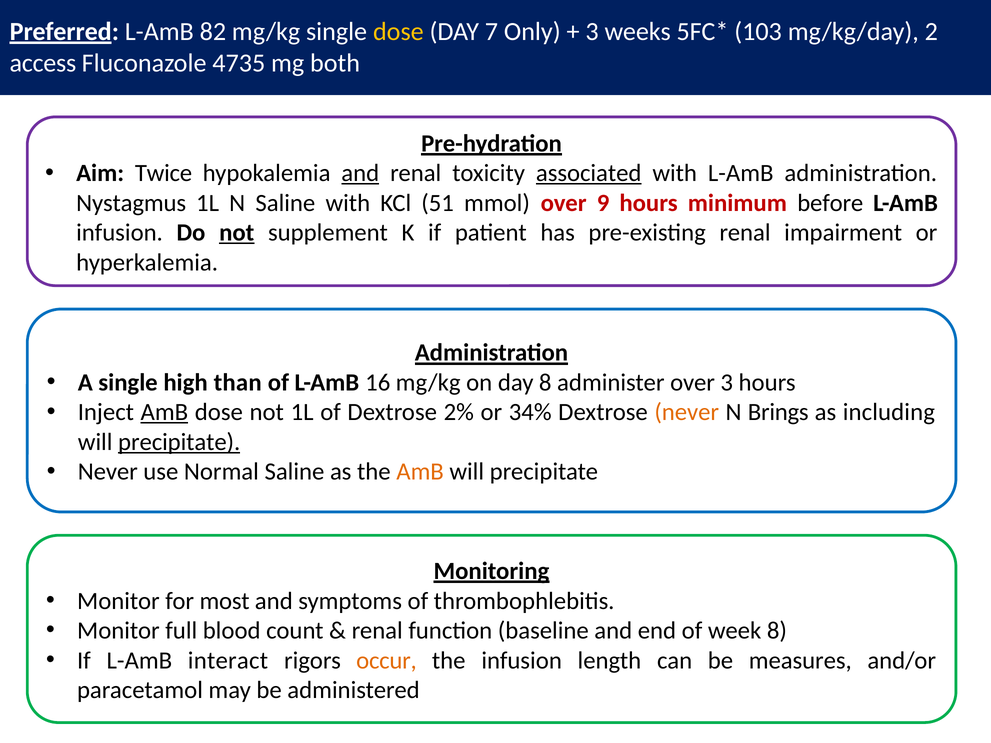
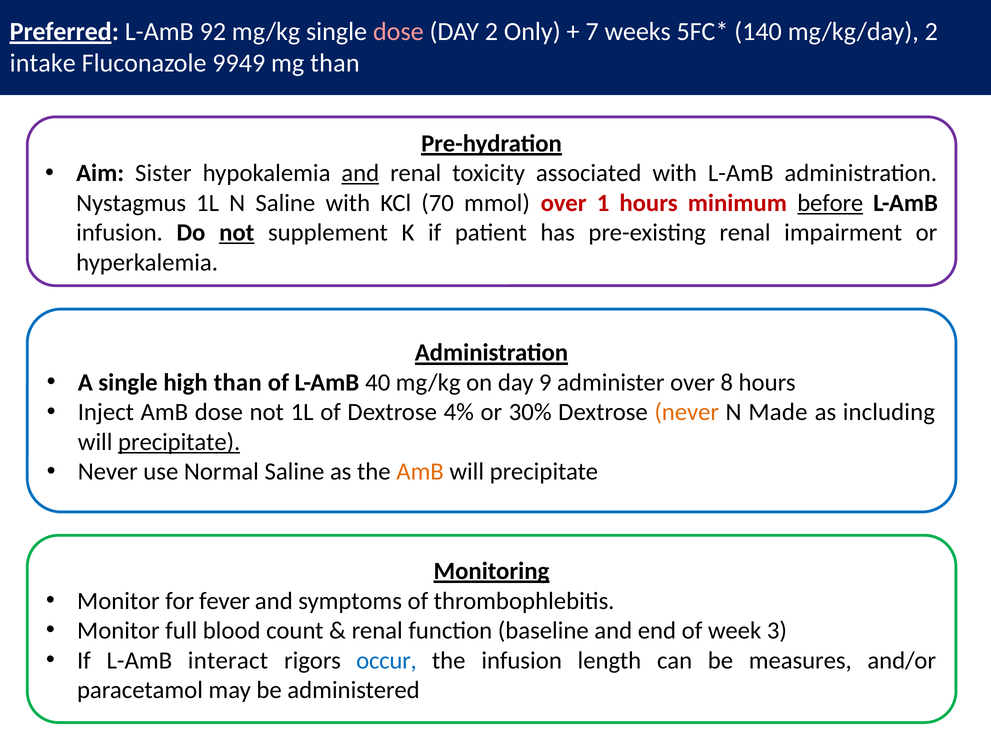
82: 82 -> 92
dose at (398, 32) colour: yellow -> pink
DAY 7: 7 -> 2
3 at (592, 32): 3 -> 7
103: 103 -> 140
access: access -> intake
4735: 4735 -> 9949
mg both: both -> than
Twice: Twice -> Sister
associated underline: present -> none
51: 51 -> 70
9: 9 -> 1
before underline: none -> present
16: 16 -> 40
day 8: 8 -> 9
over 3: 3 -> 8
AmB at (164, 412) underline: present -> none
2%: 2% -> 4%
34%: 34% -> 30%
Brings: Brings -> Made
most: most -> fever
week 8: 8 -> 3
occur colour: orange -> blue
